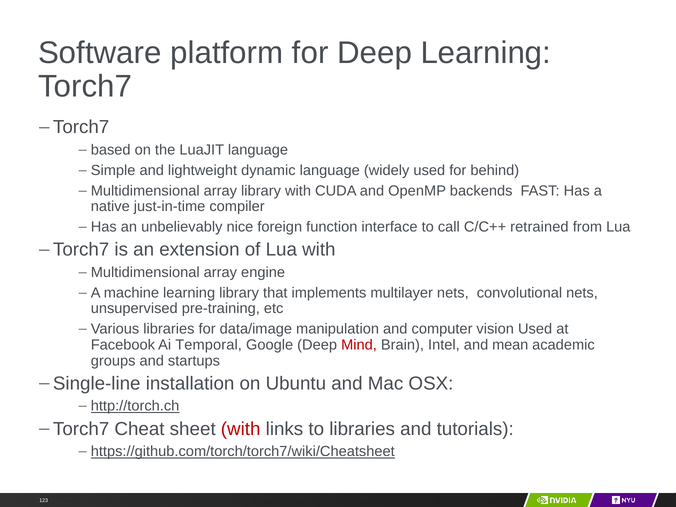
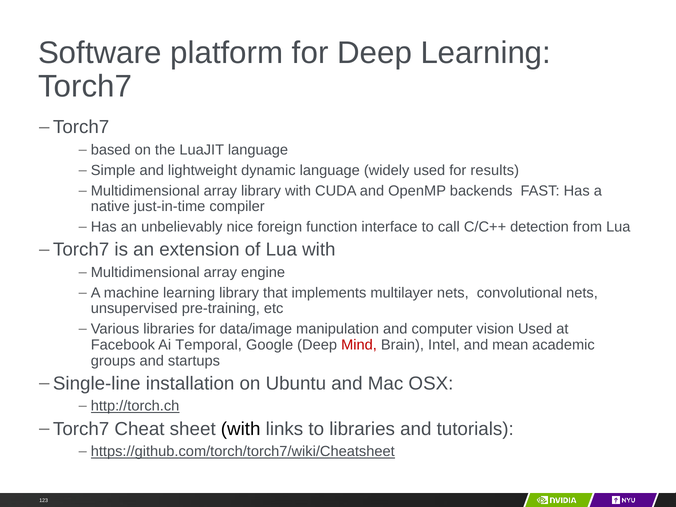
behind: behind -> results
retrained: retrained -> detection
with at (241, 429) colour: red -> black
